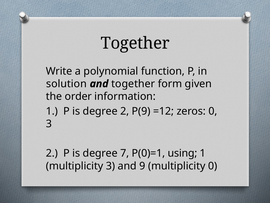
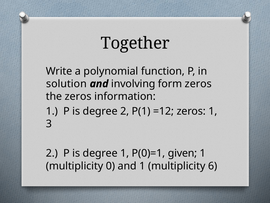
and together: together -> involving
form given: given -> zeros
the order: order -> zeros
P(9: P(9 -> P(1
zeros 0: 0 -> 1
degree 7: 7 -> 1
using: using -> given
multiplicity 3: 3 -> 0
and 9: 9 -> 1
multiplicity 0: 0 -> 6
